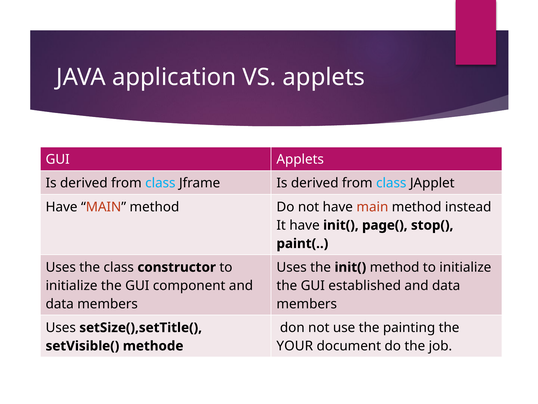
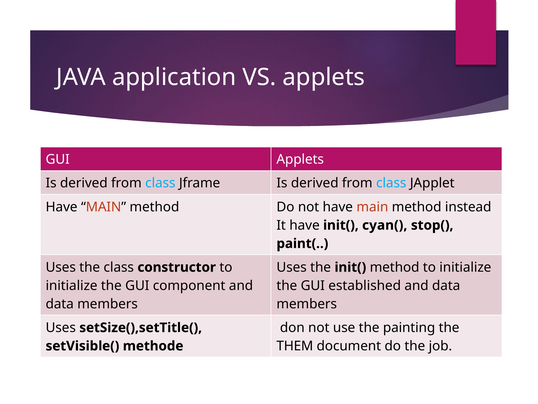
page(: page( -> cyan(
YOUR: YOUR -> THEM
